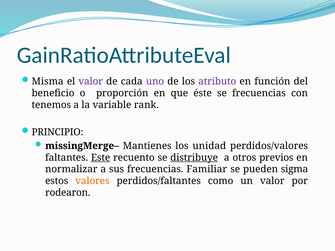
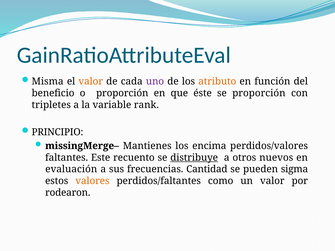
valor at (91, 82) colour: purple -> orange
atributo colour: purple -> orange
se frecuencias: frecuencias -> proporción
tenemos: tenemos -> tripletes
unidad: unidad -> encima
Este underline: present -> none
previos: previos -> nuevos
normalizar: normalizar -> evaluación
Familiar: Familiar -> Cantidad
